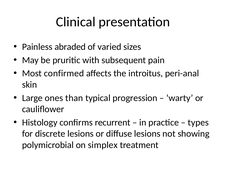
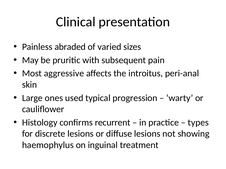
confirmed: confirmed -> aggressive
than: than -> used
polymicrobial: polymicrobial -> haemophylus
simplex: simplex -> inguinal
